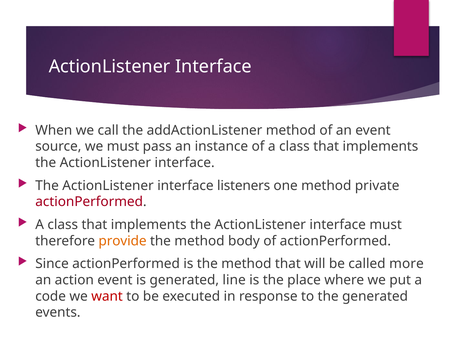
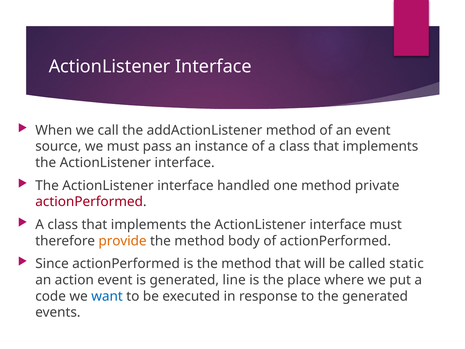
listeners: listeners -> handled
more: more -> static
want colour: red -> blue
